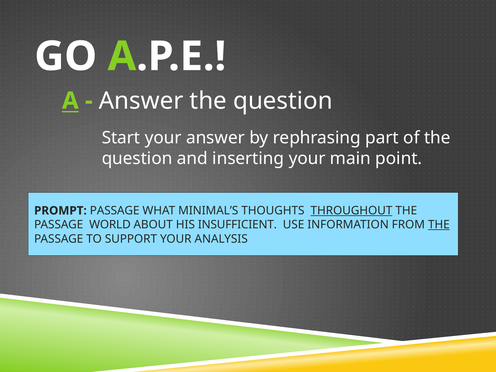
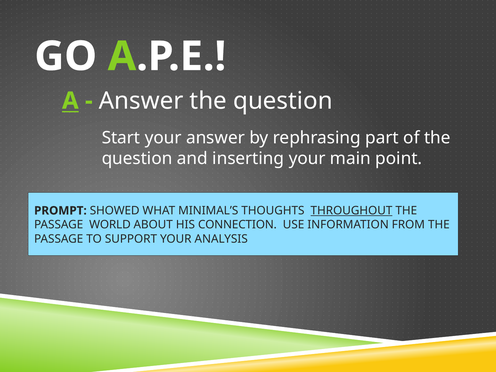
PROMPT PASSAGE: PASSAGE -> SHOWED
INSUFFICIENT: INSUFFICIENT -> CONNECTION
THE at (439, 225) underline: present -> none
